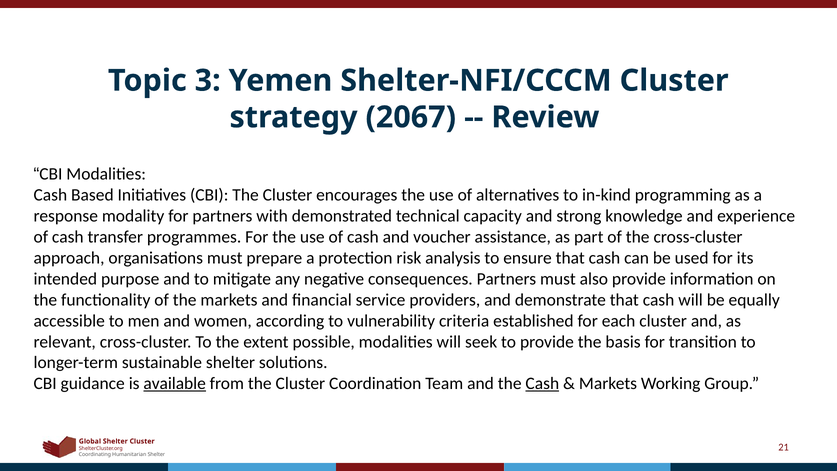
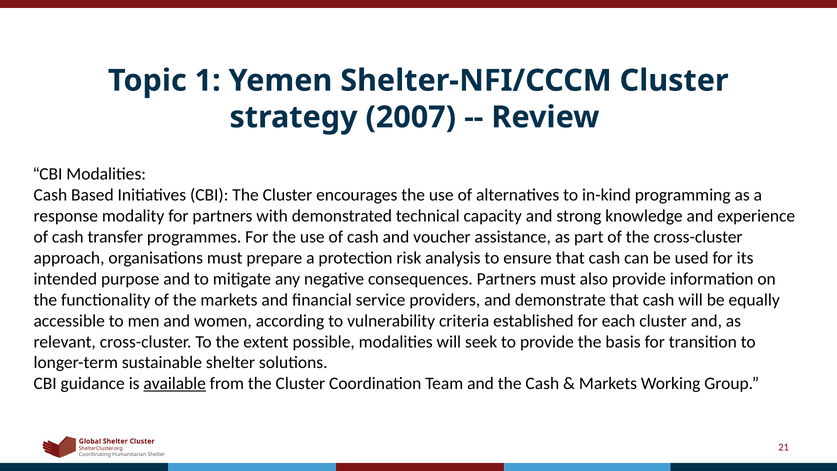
3: 3 -> 1
2067: 2067 -> 2007
Cash at (542, 383) underline: present -> none
